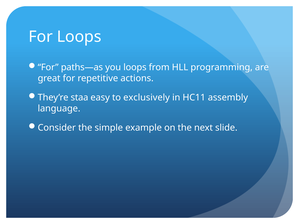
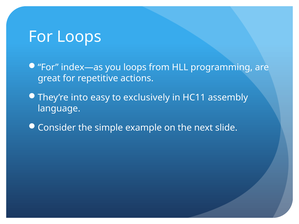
paths—as: paths—as -> index—as
staa: staa -> into
